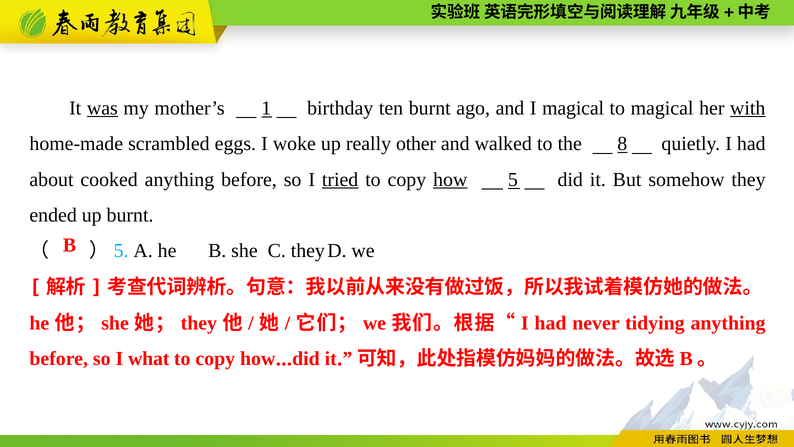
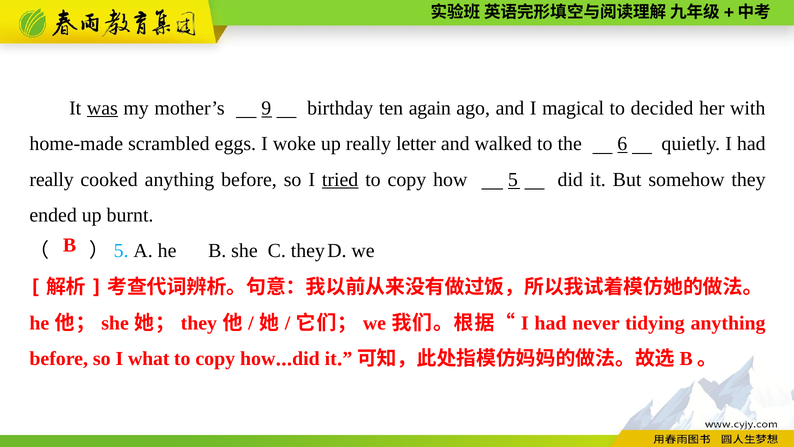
1: 1 -> 9
ten burnt: burnt -> again
to magical: magical -> decided
with underline: present -> none
other: other -> letter
8: 8 -> 6
about at (51, 179): about -> really
how at (450, 179) underline: present -> none
